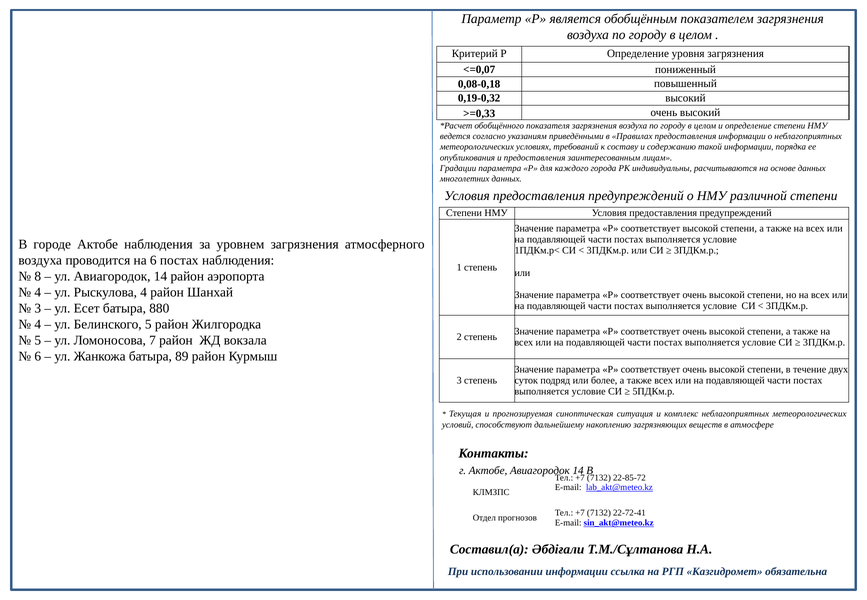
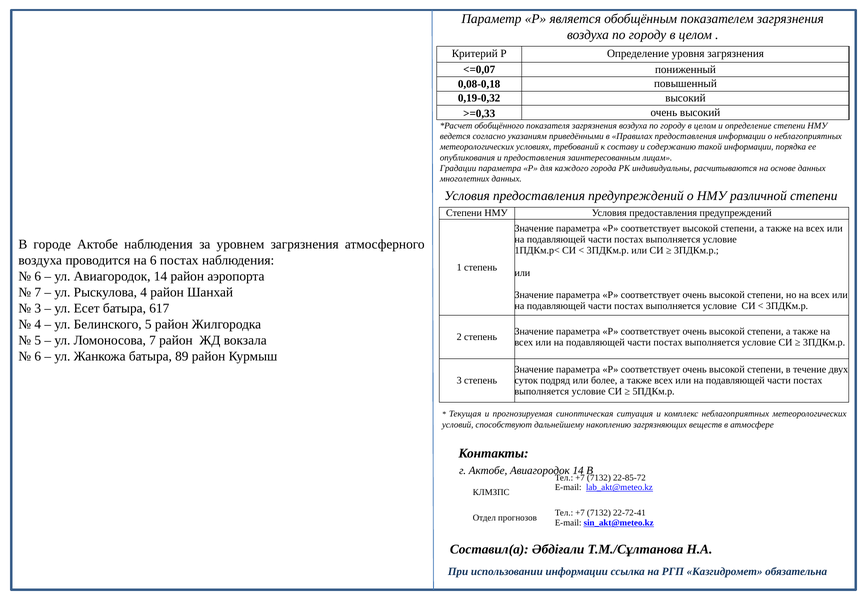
8 at (38, 276): 8 -> 6
4 at (38, 292): 4 -> 7
880: 880 -> 617
